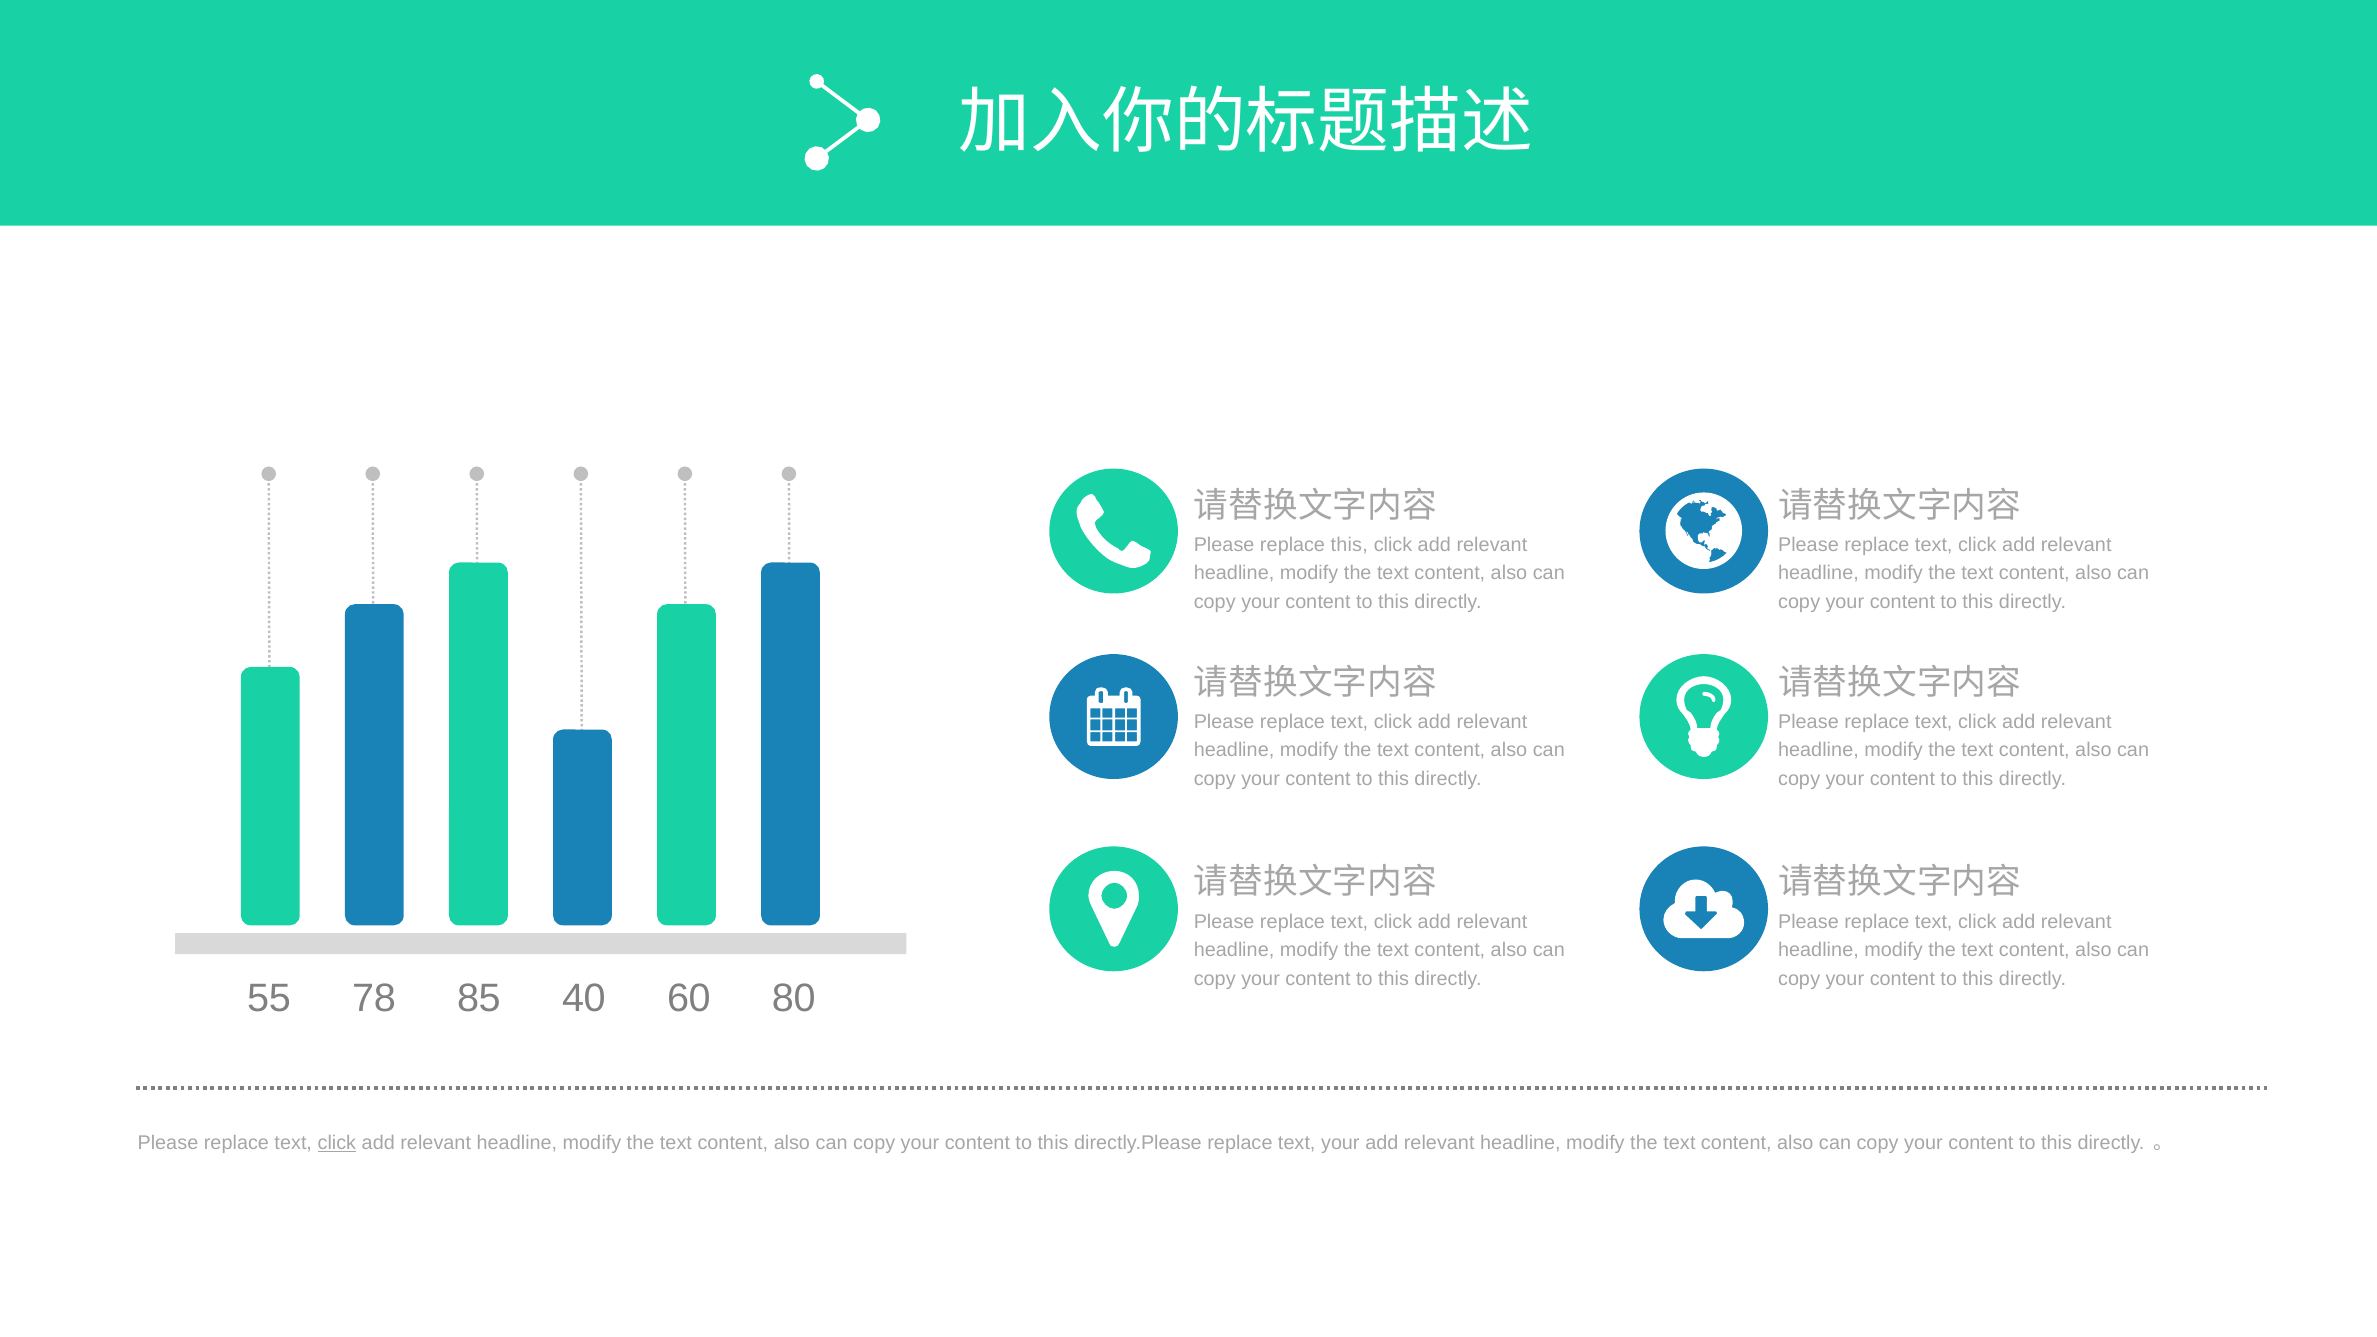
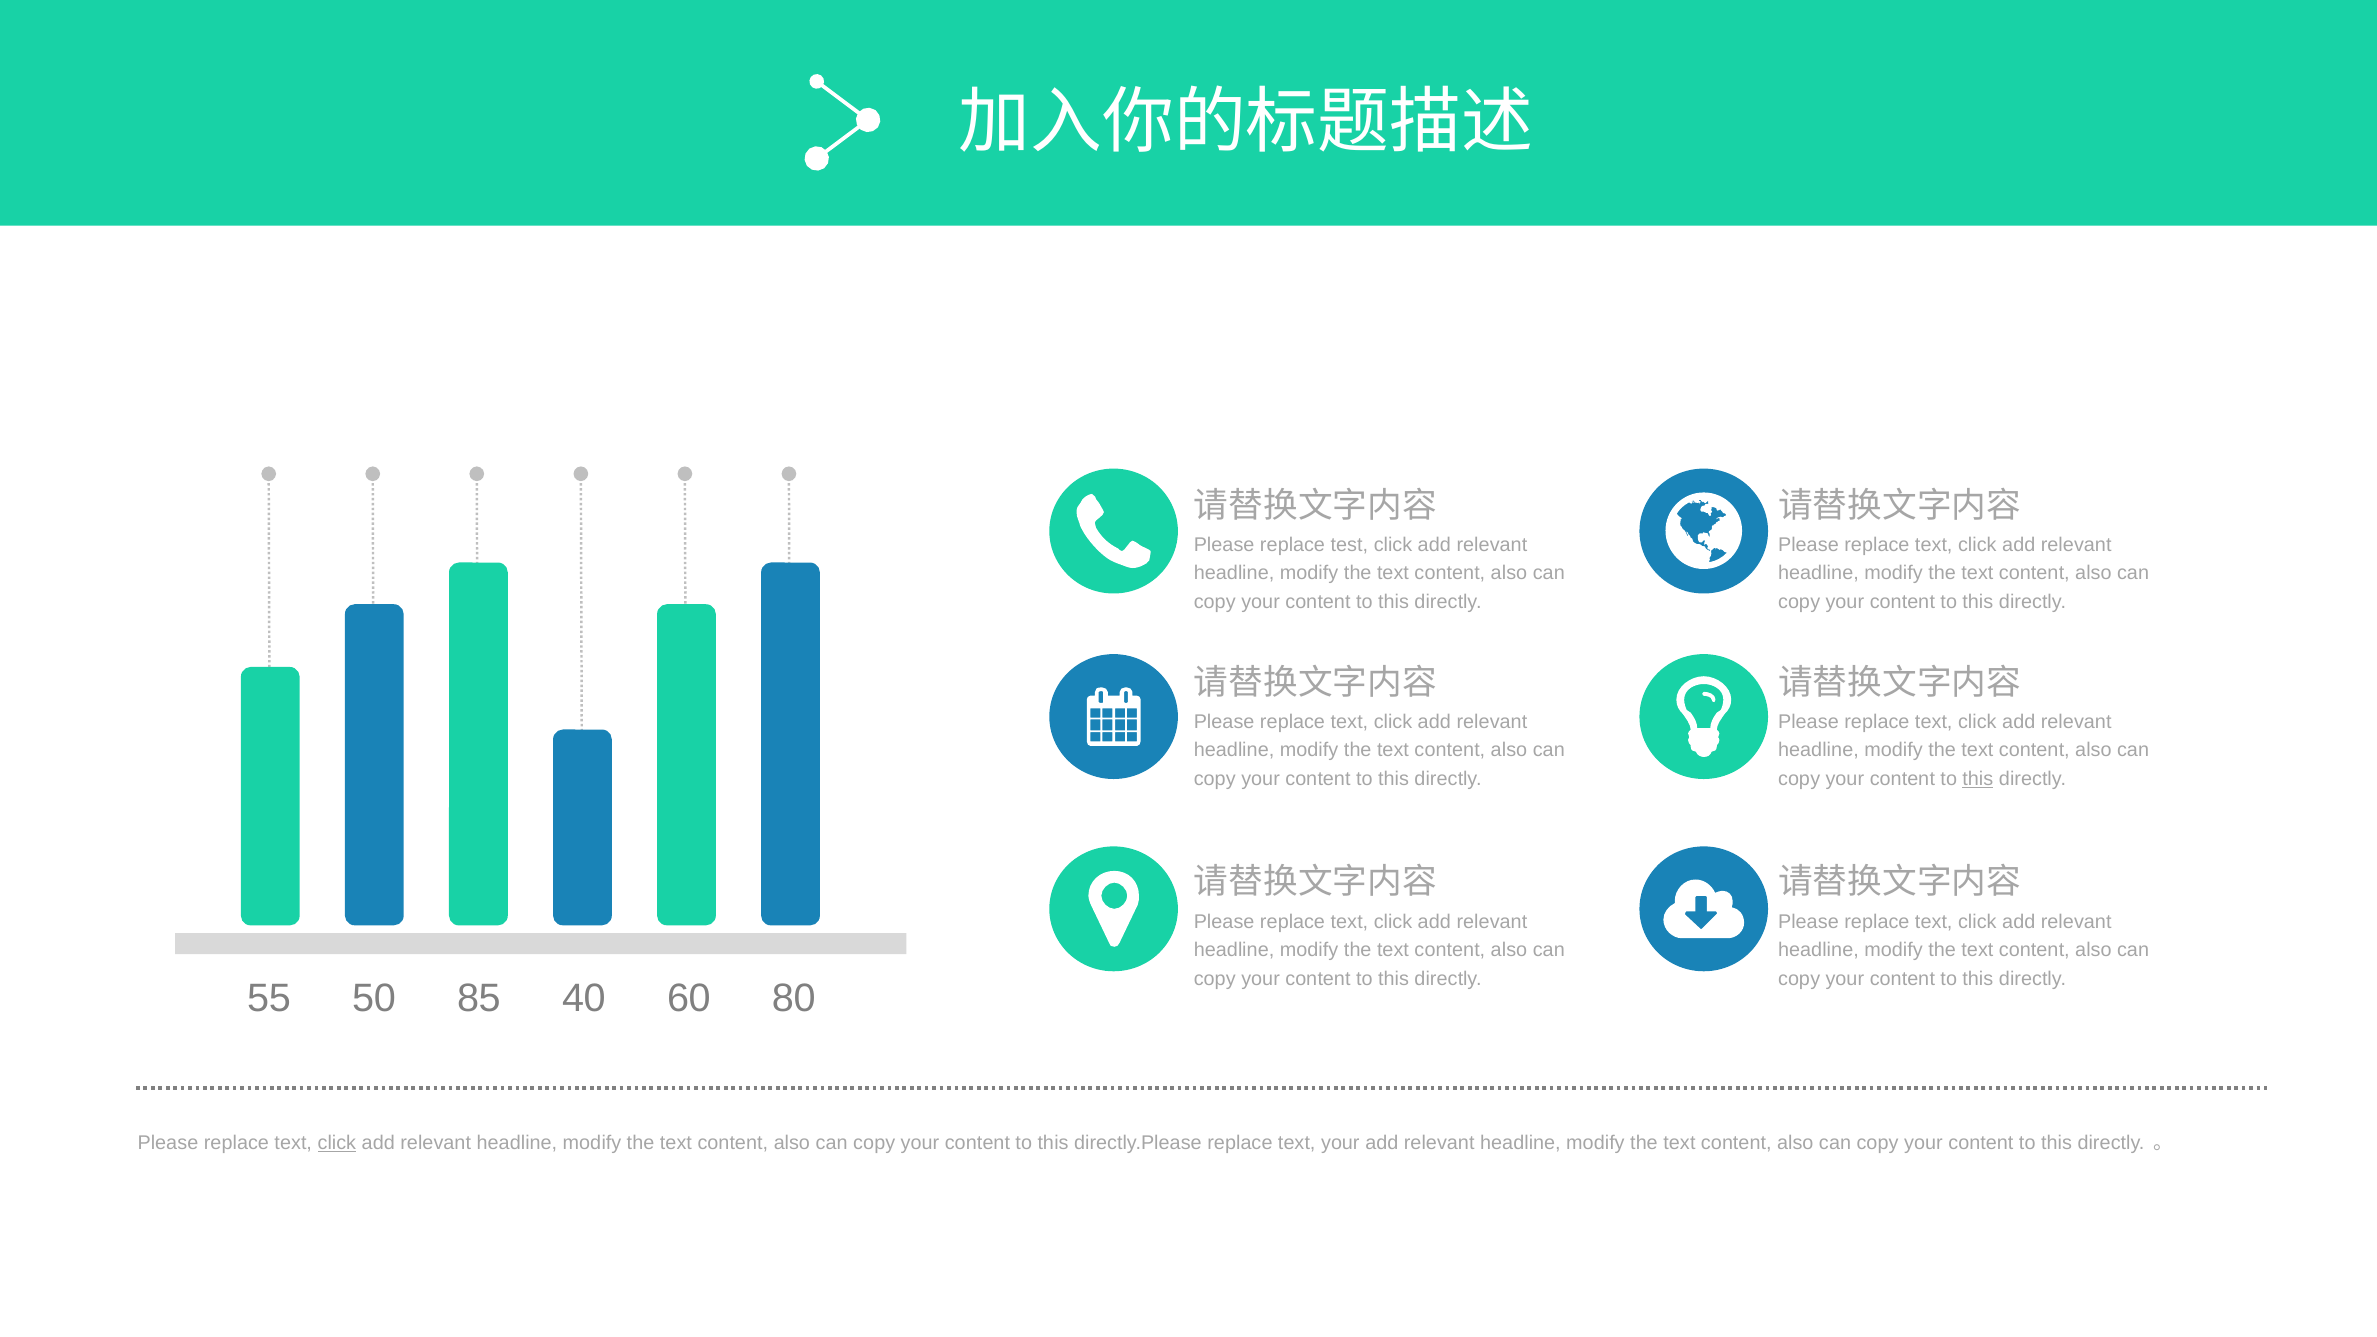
replace this: this -> test
this at (1978, 779) underline: none -> present
78: 78 -> 50
